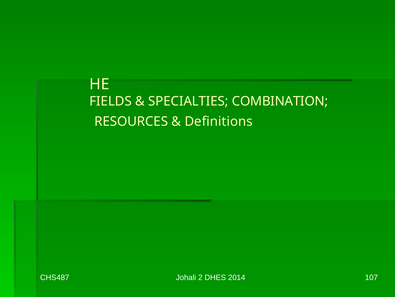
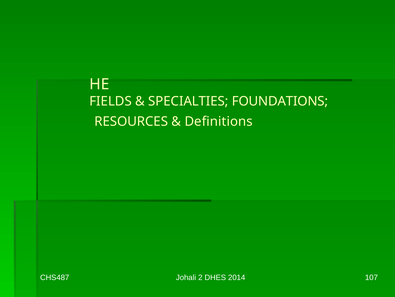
COMBINATION: COMBINATION -> FOUNDATIONS
